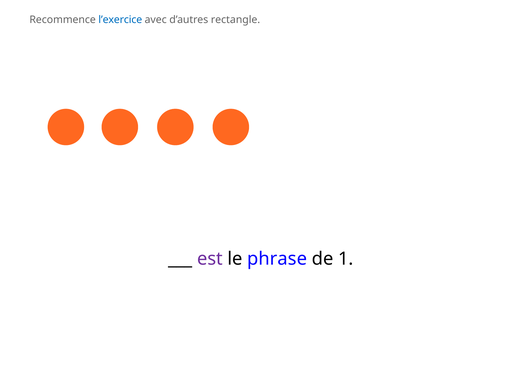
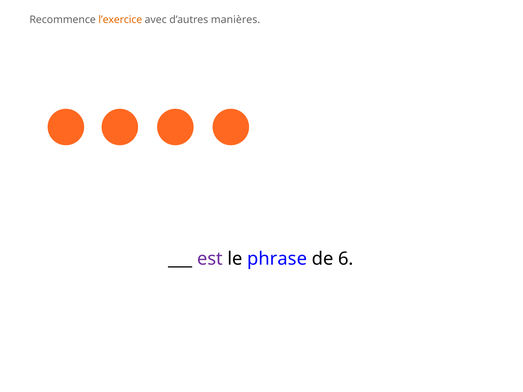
l’exercice colour: blue -> orange
rectangle: rectangle -> manières
1: 1 -> 6
